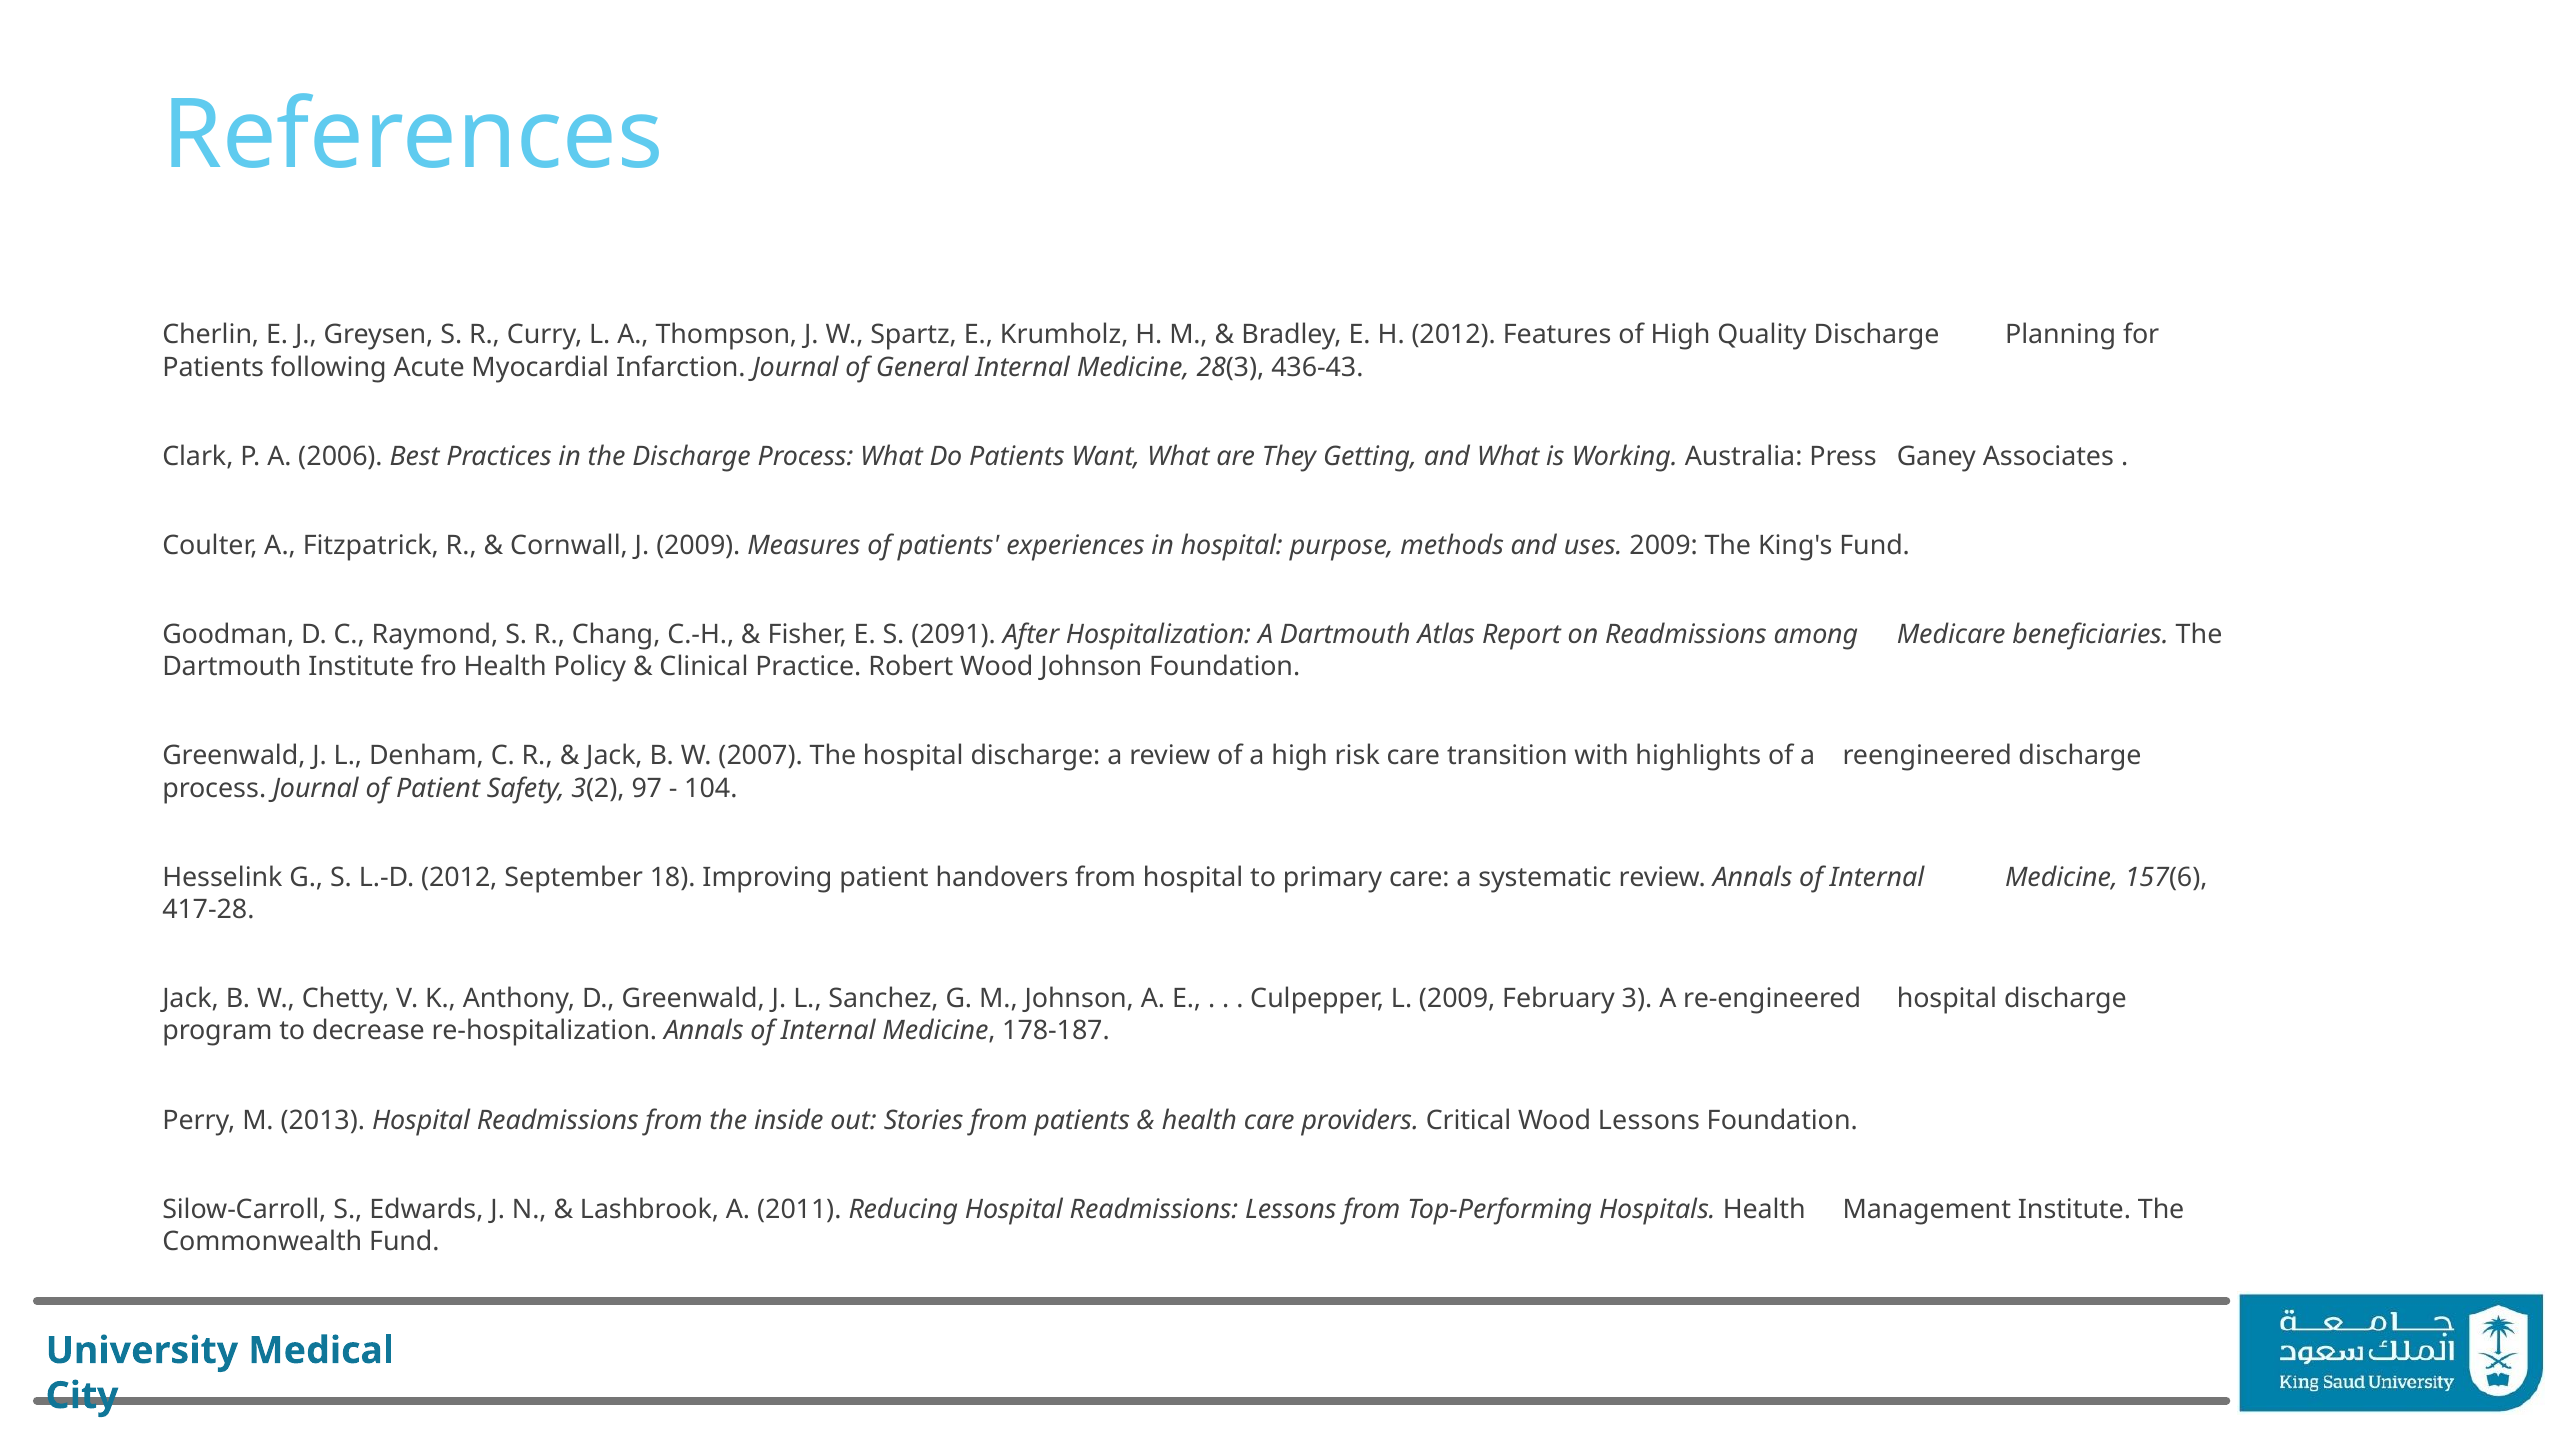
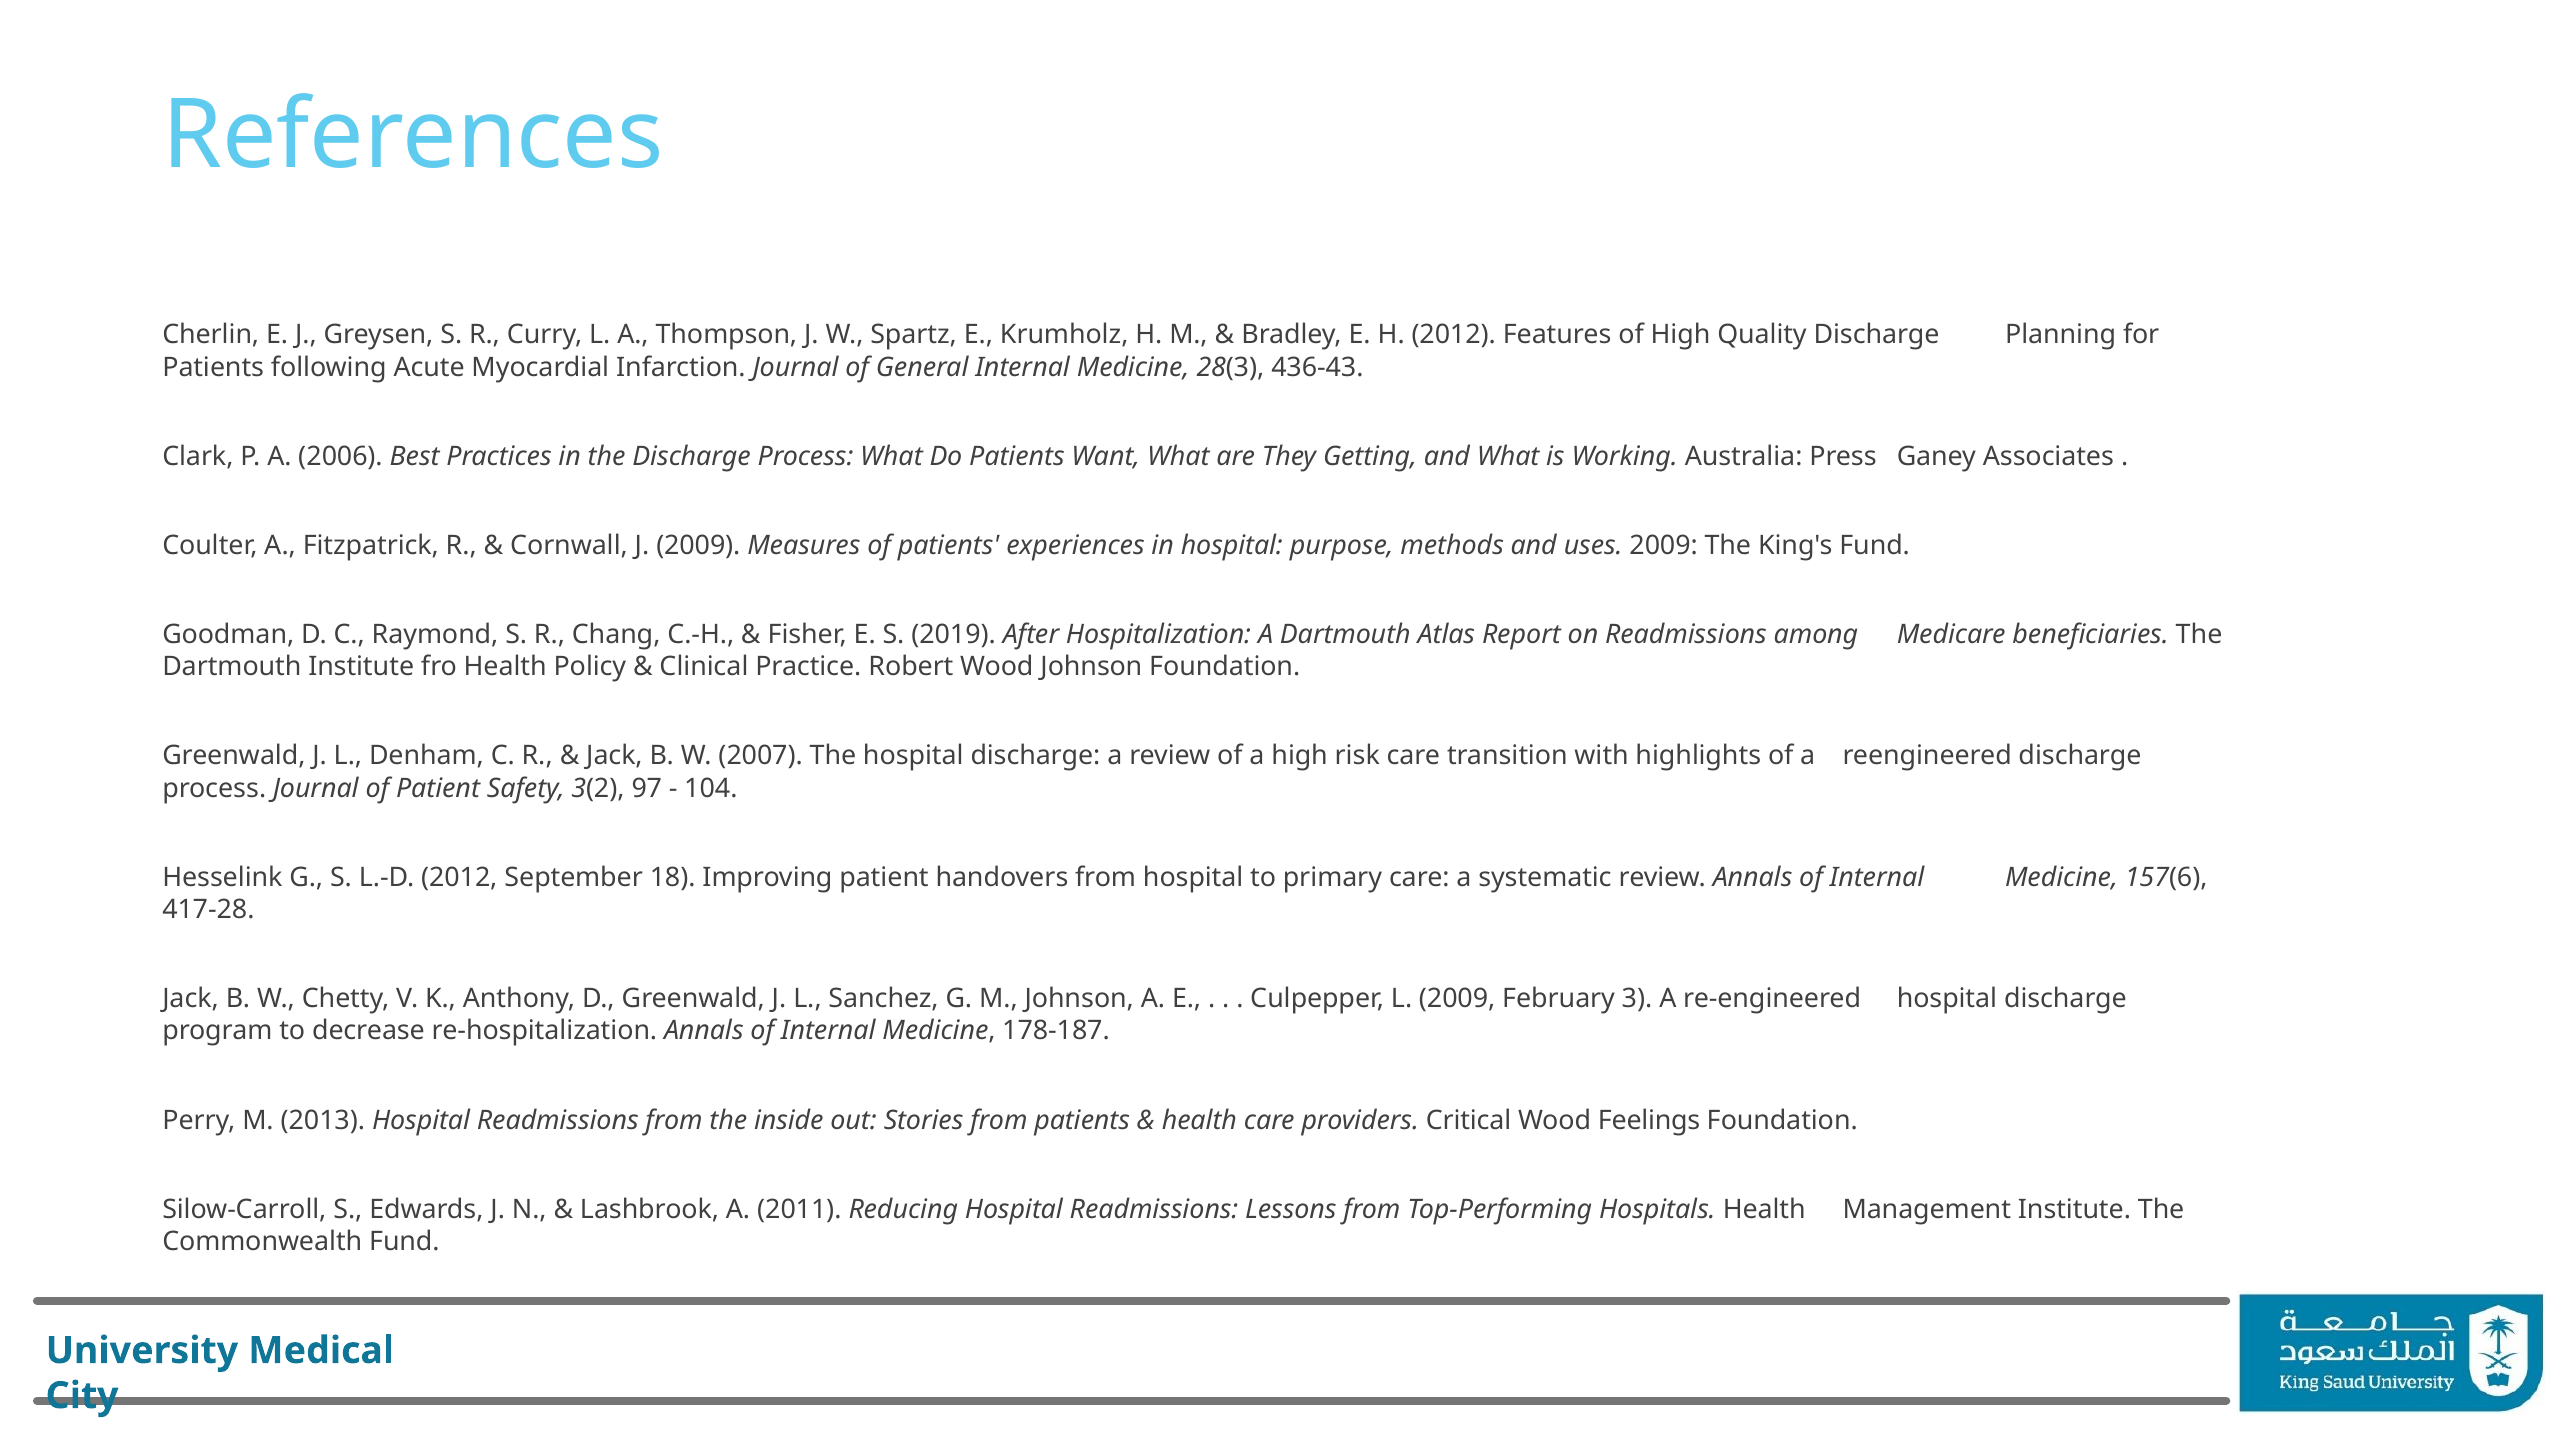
2091: 2091 -> 2019
Wood Lessons: Lessons -> Feelings
